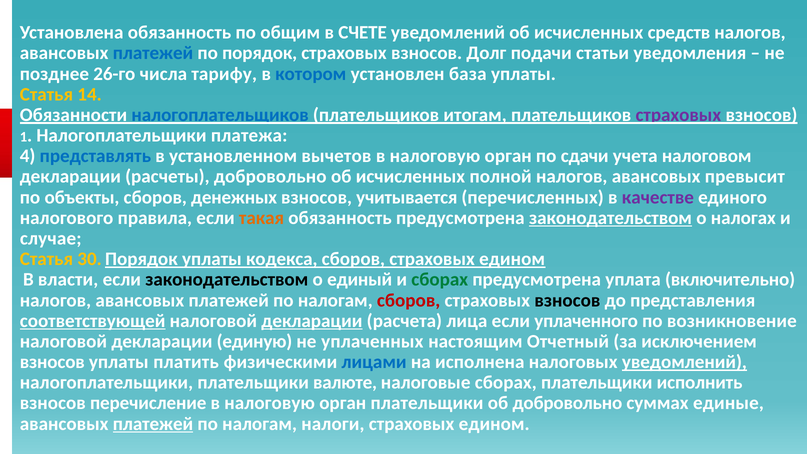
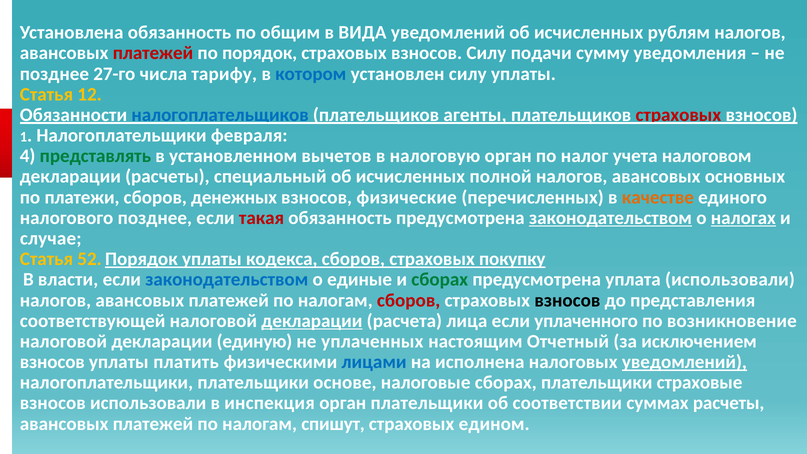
СЧЕТЕ: СЧЕТЕ -> ВИДА
средств: средств -> рублям
платежей at (153, 53) colour: blue -> red
взносов Долг: Долг -> Силу
статьи: статьи -> сумму
26-го: 26-го -> 27-го
установлен база: база -> силу
14: 14 -> 12
итогам: итогам -> агенты
страховых at (678, 115) colour: purple -> red
платежа: платежа -> февраля
представлять colour: blue -> green
сдачи: сдачи -> налог
расчеты добровольно: добровольно -> специальный
превысит: превысит -> основных
объекты: объекты -> платежи
учитывается: учитывается -> физические
качестве colour: purple -> orange
налогового правила: правила -> позднее
такая colour: orange -> red
налогах underline: none -> present
30: 30 -> 52
сборов страховых едином: едином -> покупку
законодательством at (227, 280) colour: black -> blue
единый: единый -> единые
уплата включительно: включительно -> использовали
соответствующей underline: present -> none
валюте: валюте -> основе
исполнить: исполнить -> страховые
взносов перечисление: перечисление -> использовали
налоговую at (270, 403): налоговую -> инспекция
об добровольно: добровольно -> соответствии
суммах единые: единые -> расчеты
платежей at (153, 424) underline: present -> none
налоги: налоги -> спишут
